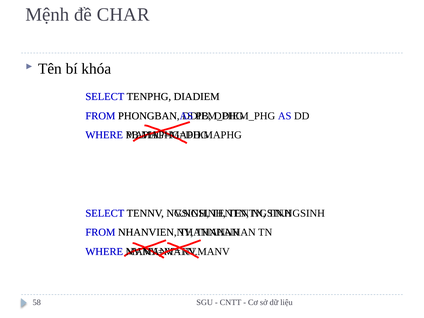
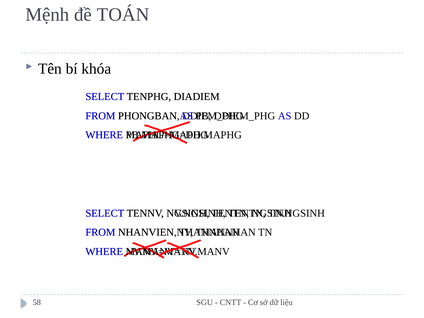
CHAR: CHAR -> TOÁN
